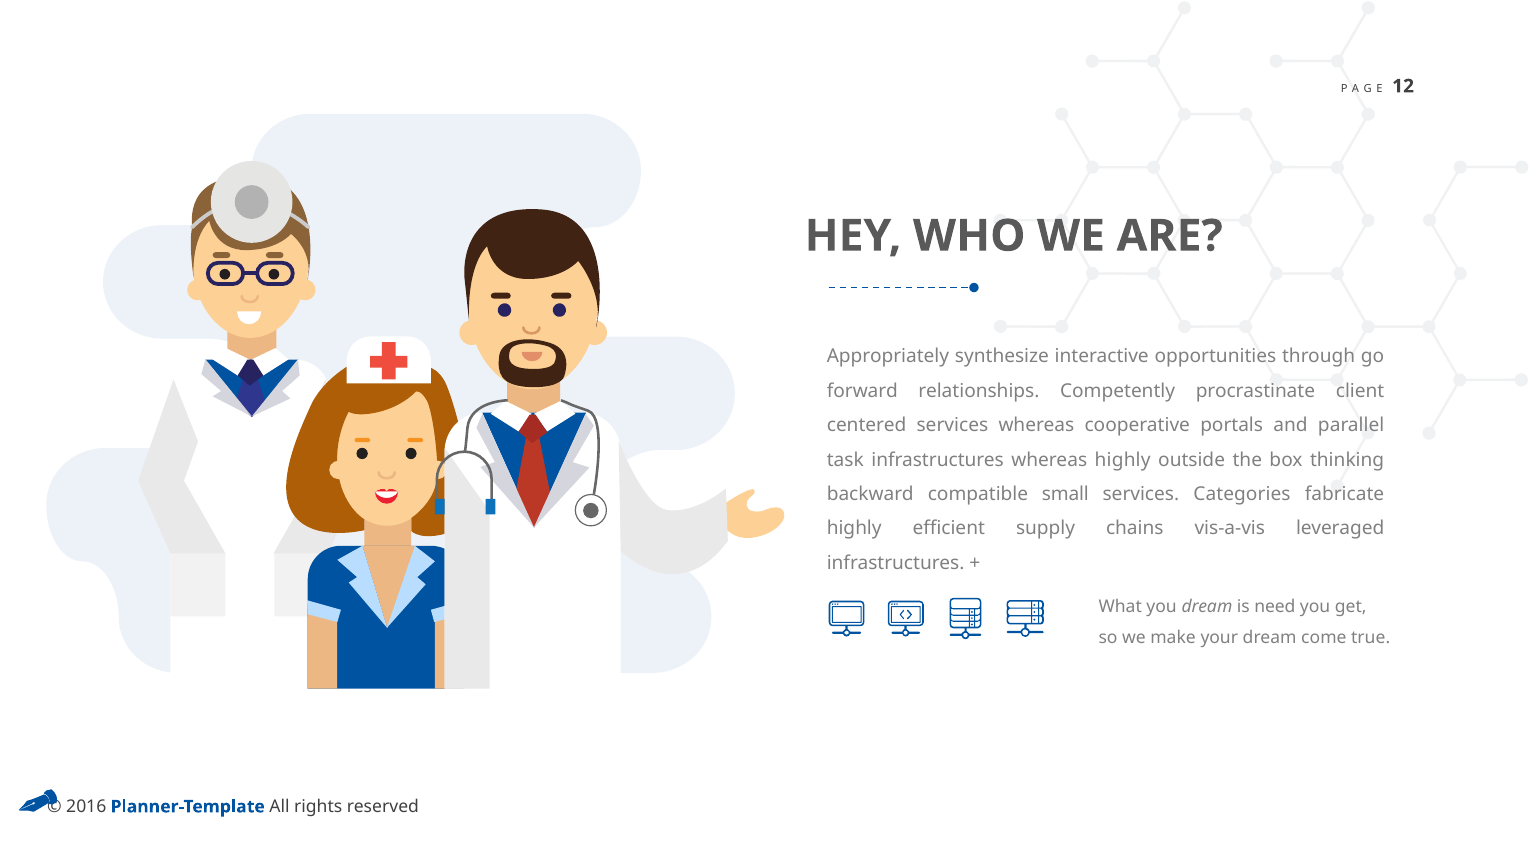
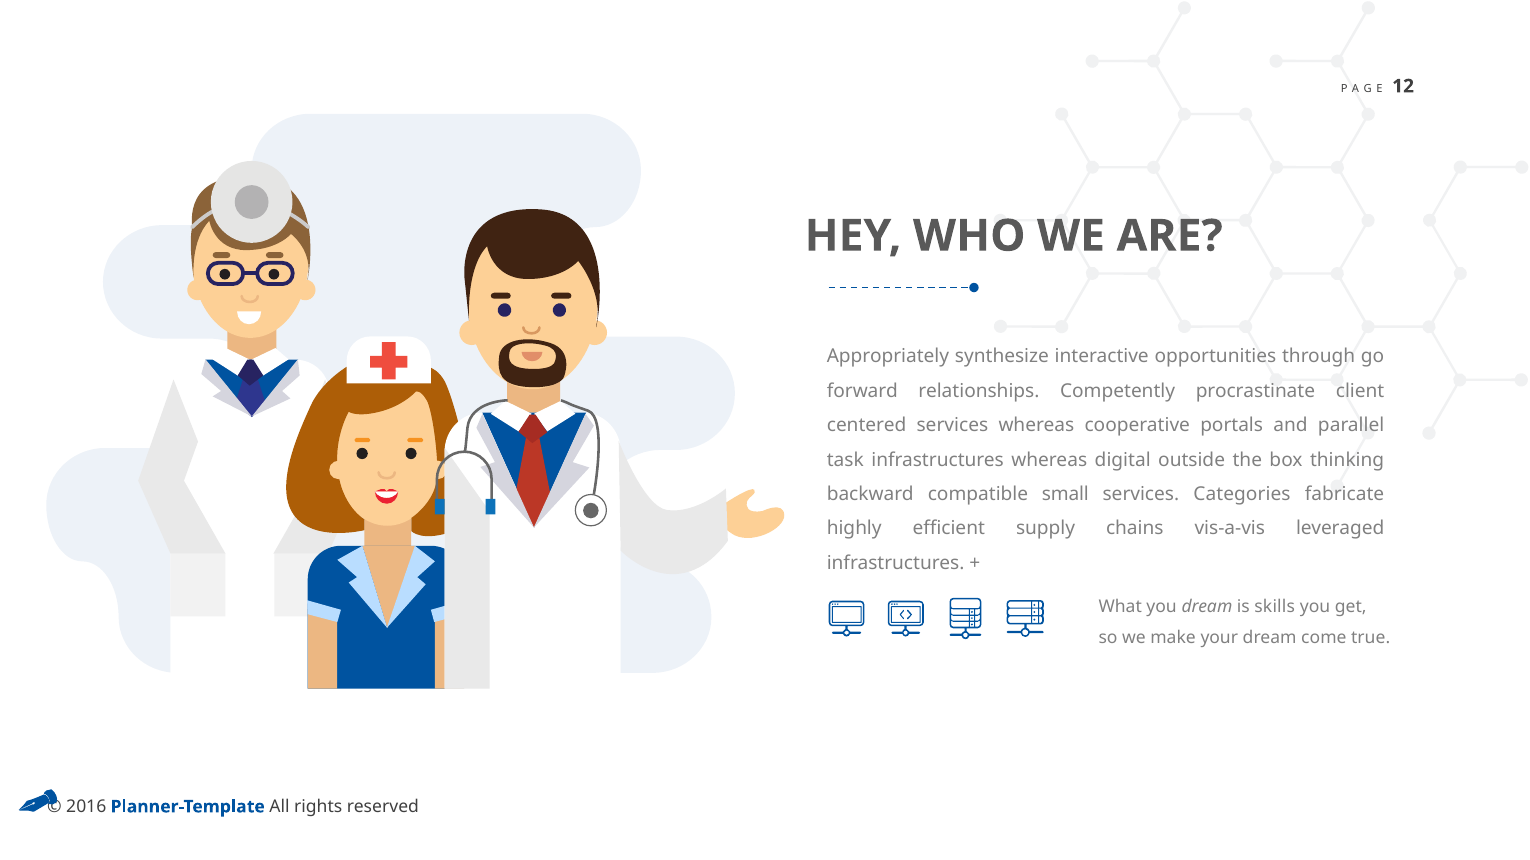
whereas highly: highly -> digital
need: need -> skills
